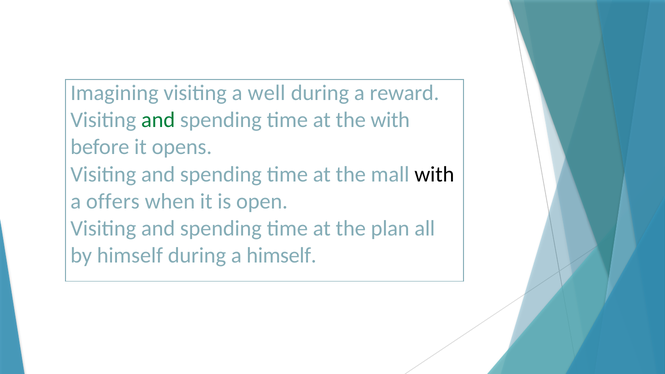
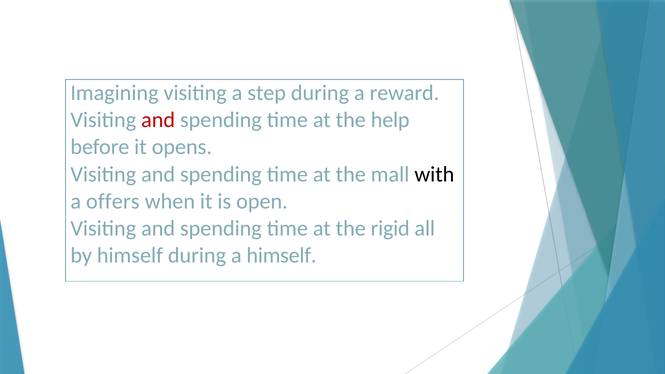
well: well -> step
and at (158, 120) colour: green -> red
the with: with -> help
plan: plan -> rigid
